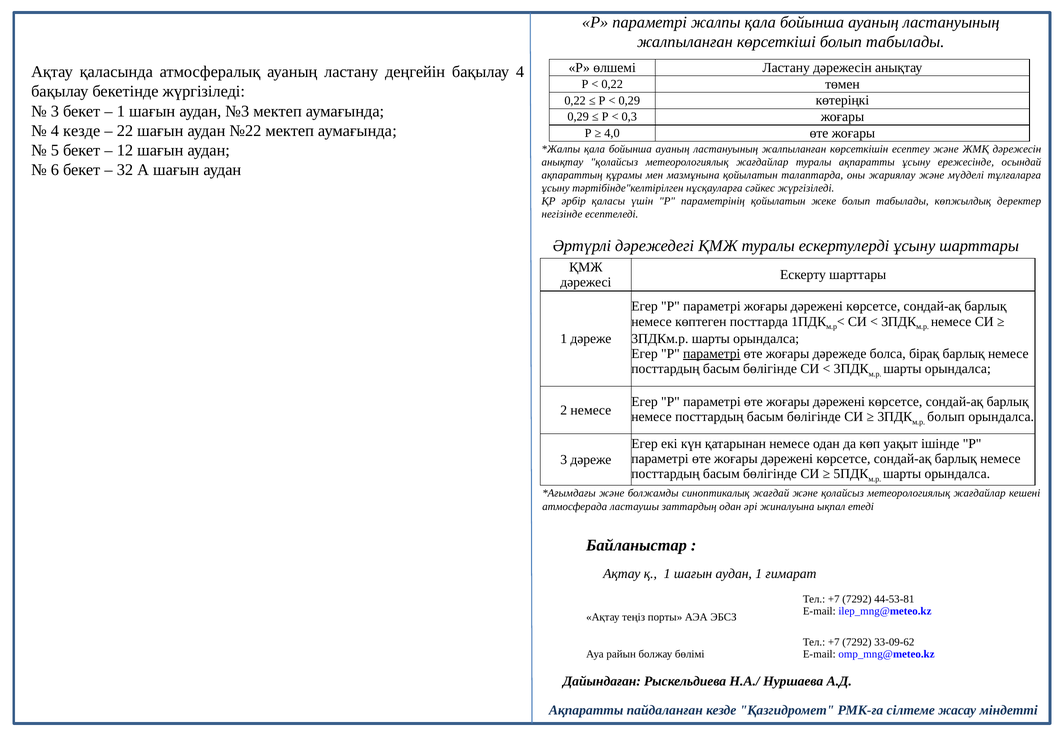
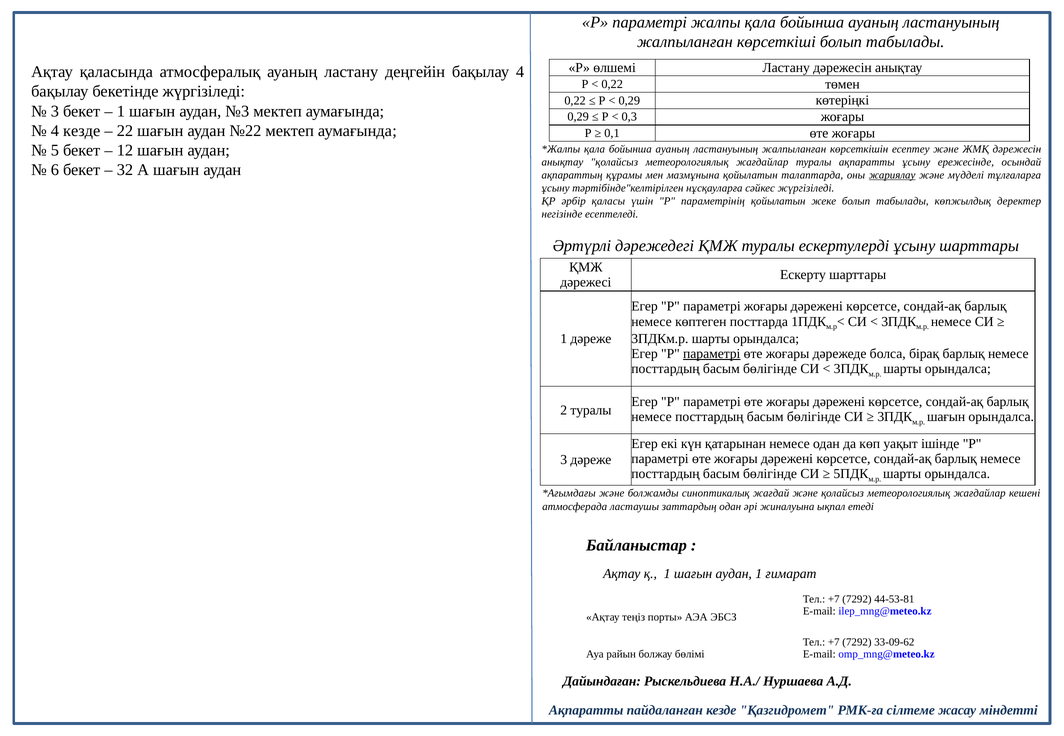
4,0: 4,0 -> 0,1
жариялау underline: none -> present
2 немесе: немесе -> туралы
болып at (946, 417): болып -> шағын
